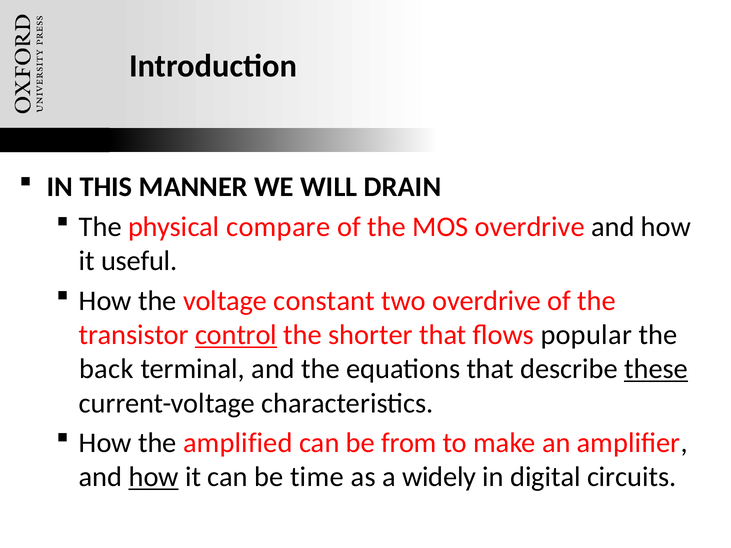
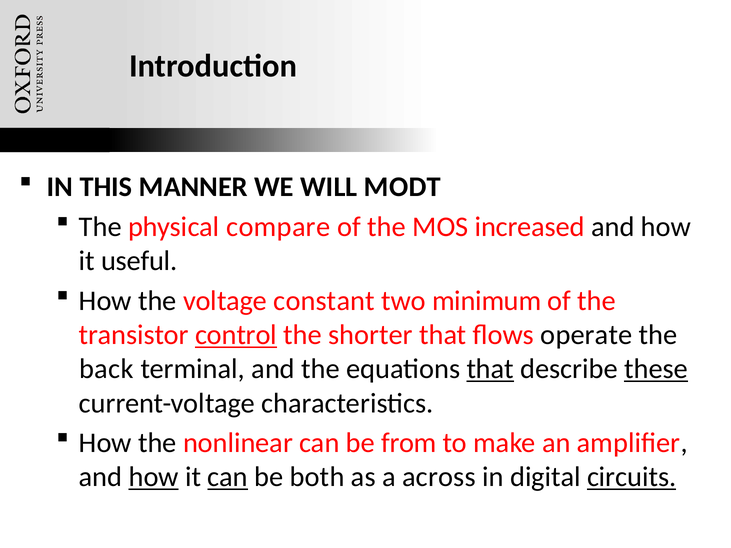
DRAIN: DRAIN -> MODT
MOS overdrive: overdrive -> increased
two overdrive: overdrive -> minimum
popular: popular -> operate
that at (490, 369) underline: none -> present
amplified: amplified -> nonlinear
can at (228, 477) underline: none -> present
time: time -> both
widely: widely -> across
circuits at (632, 477) underline: none -> present
